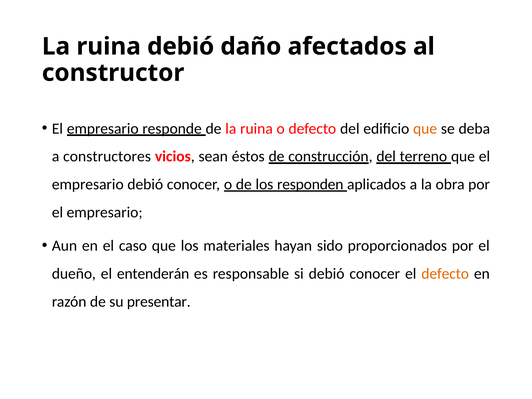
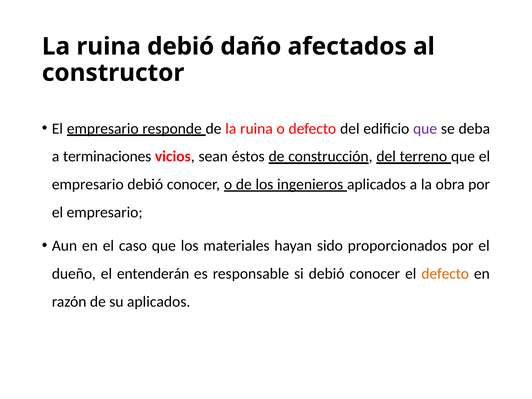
que at (425, 129) colour: orange -> purple
constructores: constructores -> terminaciones
responden: responden -> ingenieros
su presentar: presentar -> aplicados
